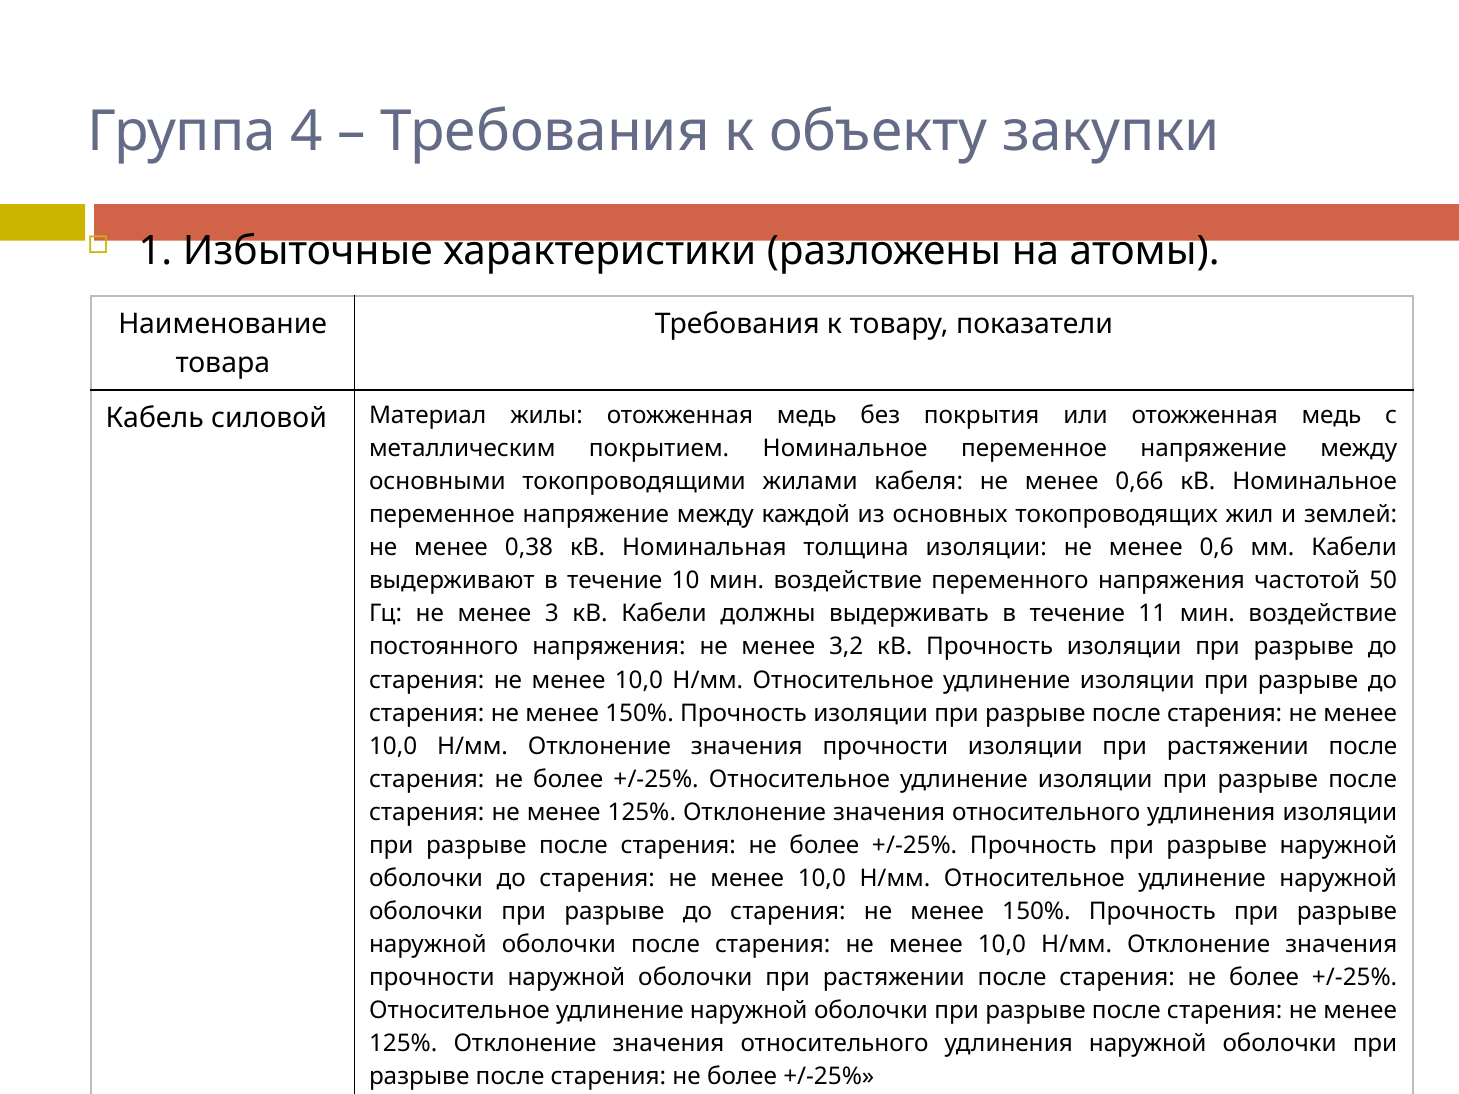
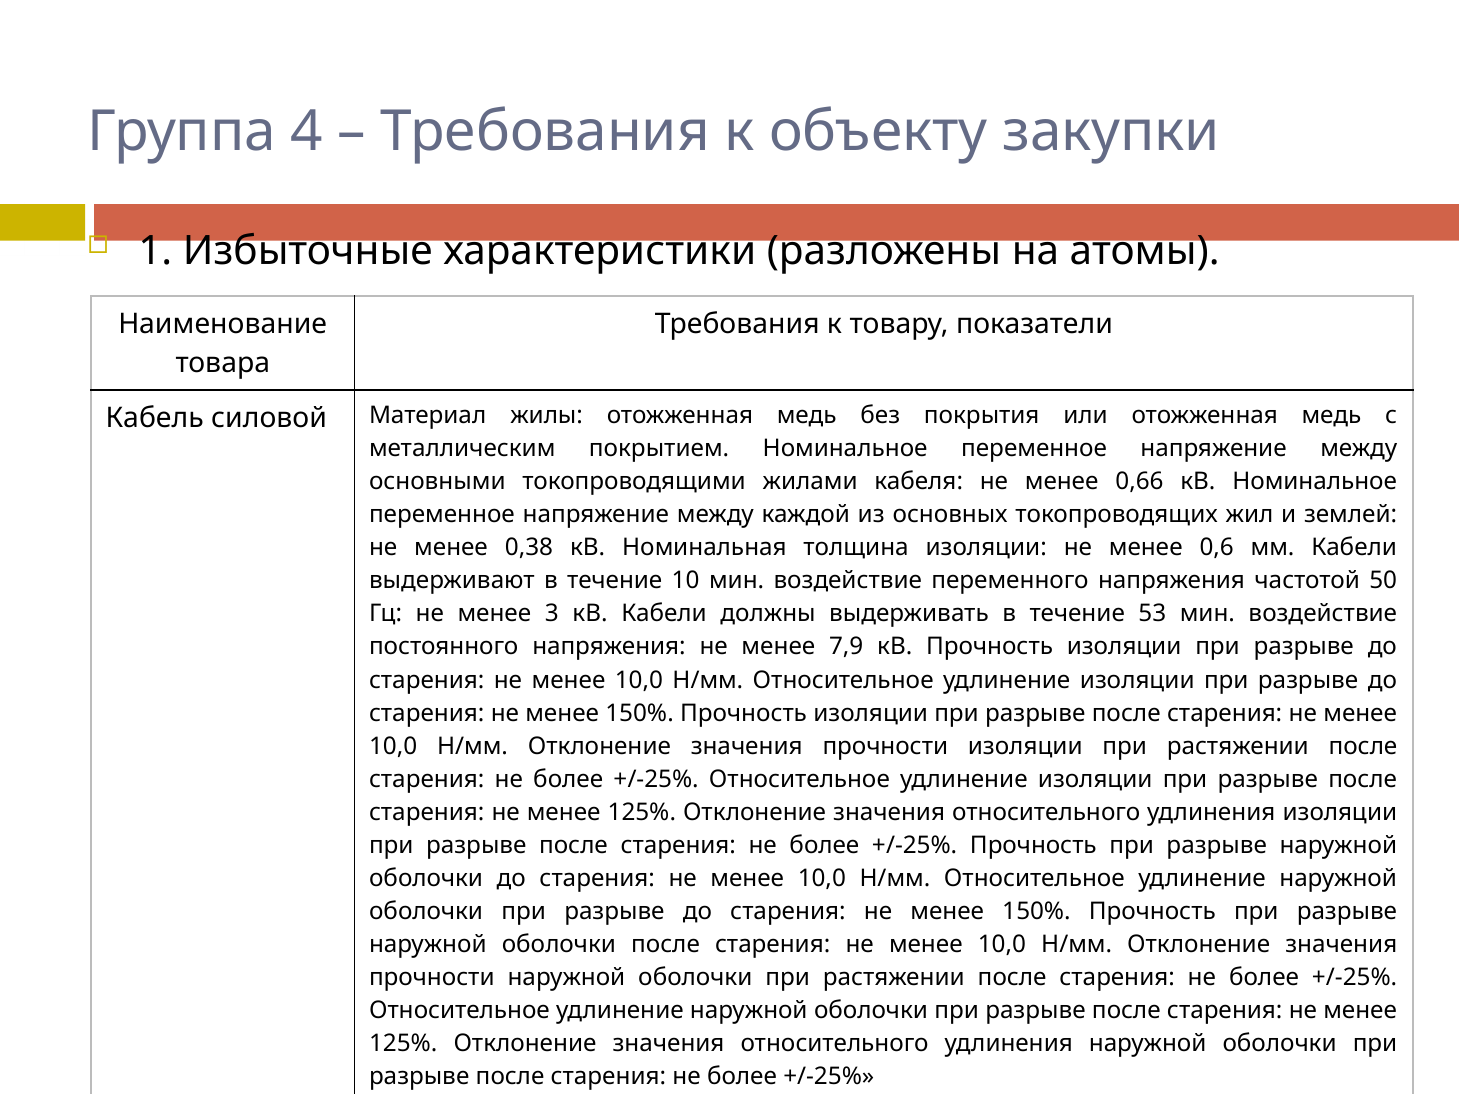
11: 11 -> 53
3,2: 3,2 -> 7,9
